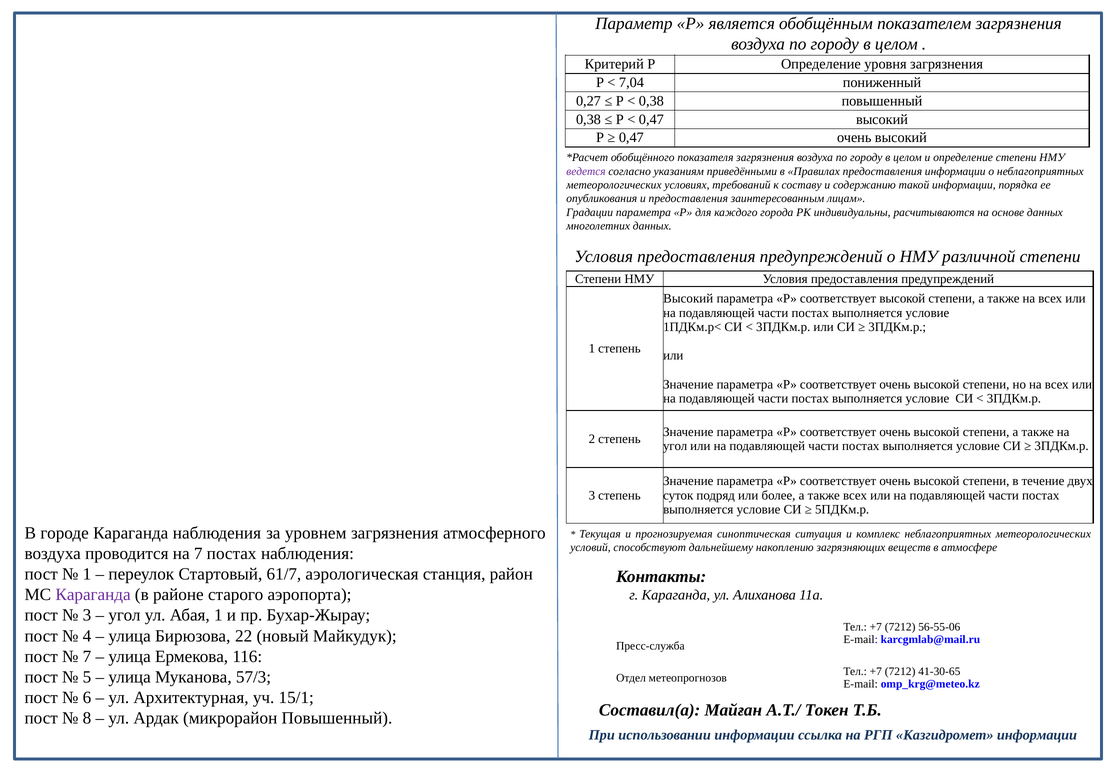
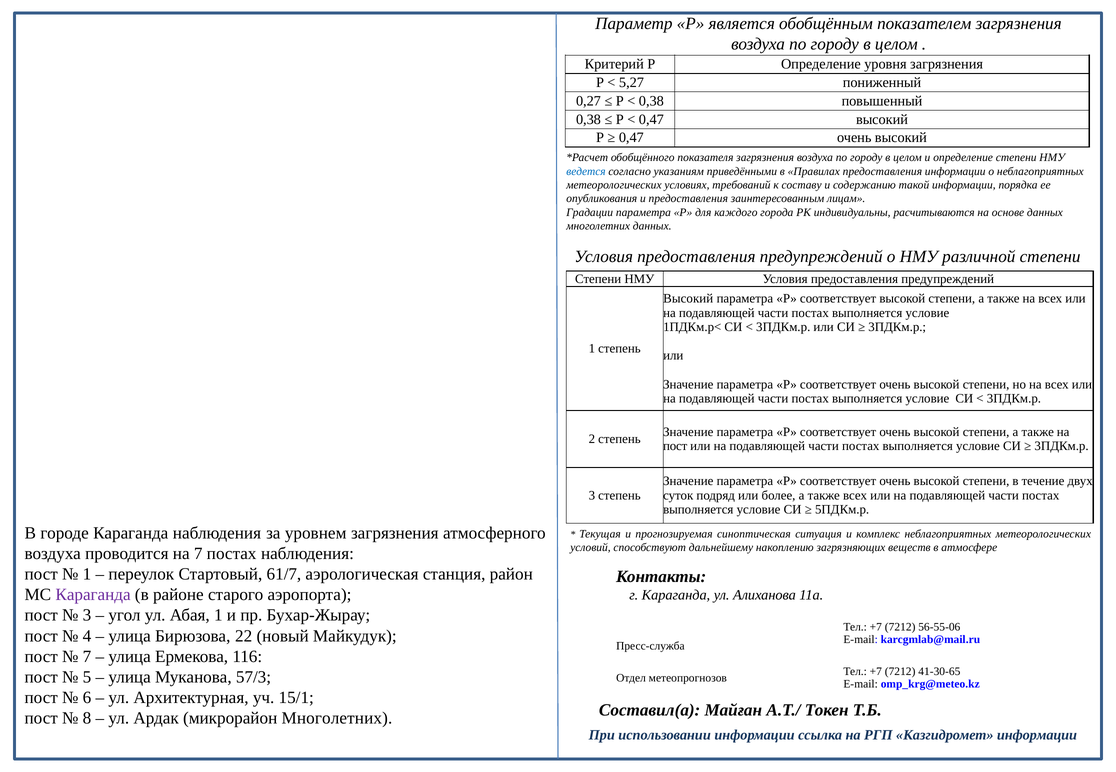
7,04: 7,04 -> 5,27
ведется colour: purple -> blue
угол at (675, 447): угол -> пост
микрорайон Повышенный: Повышенный -> Многолетних
